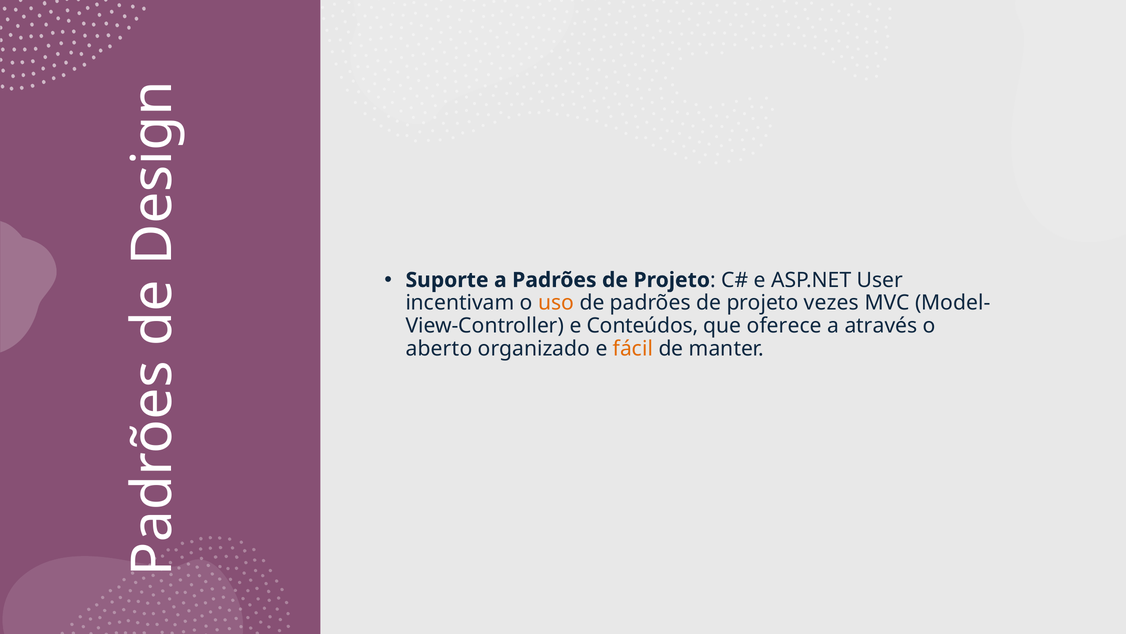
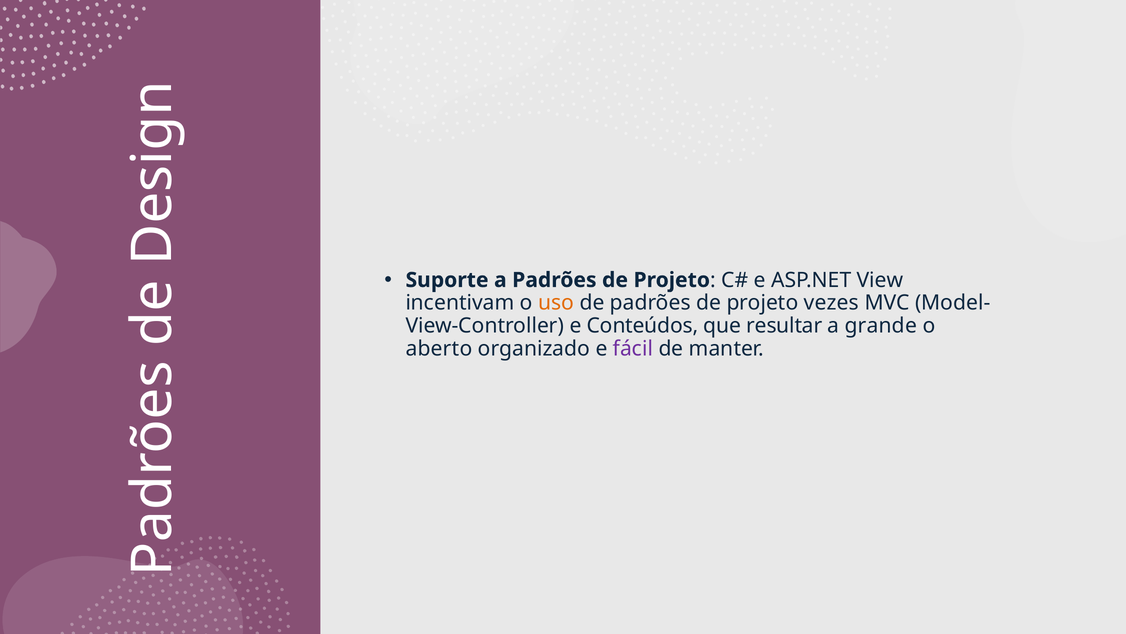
User: User -> View
oferece: oferece -> resultar
através: através -> grande
fácil colour: orange -> purple
